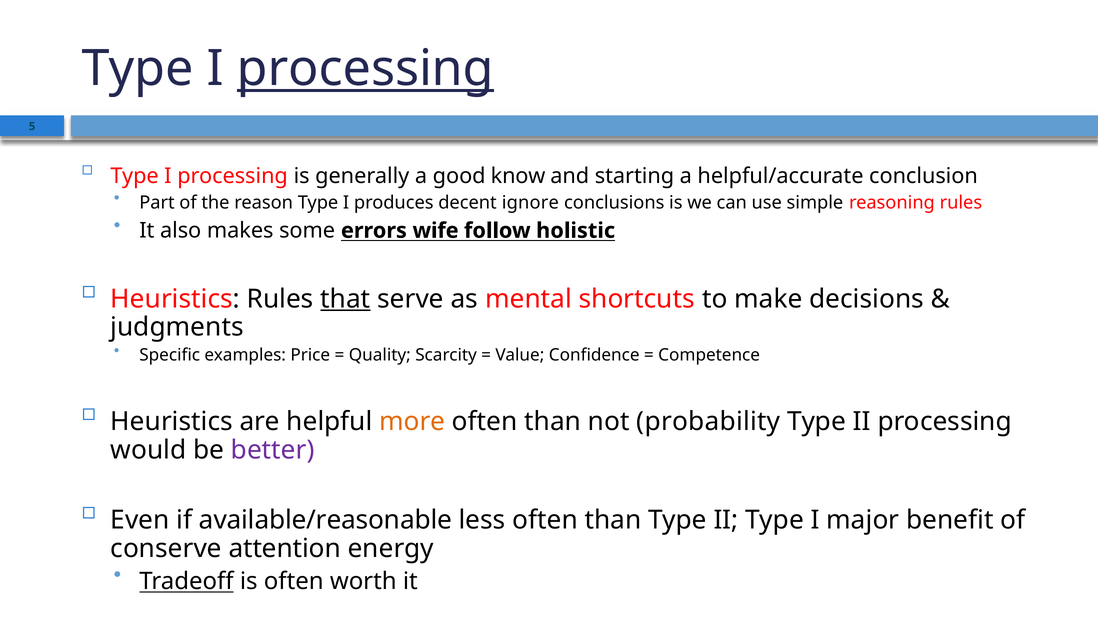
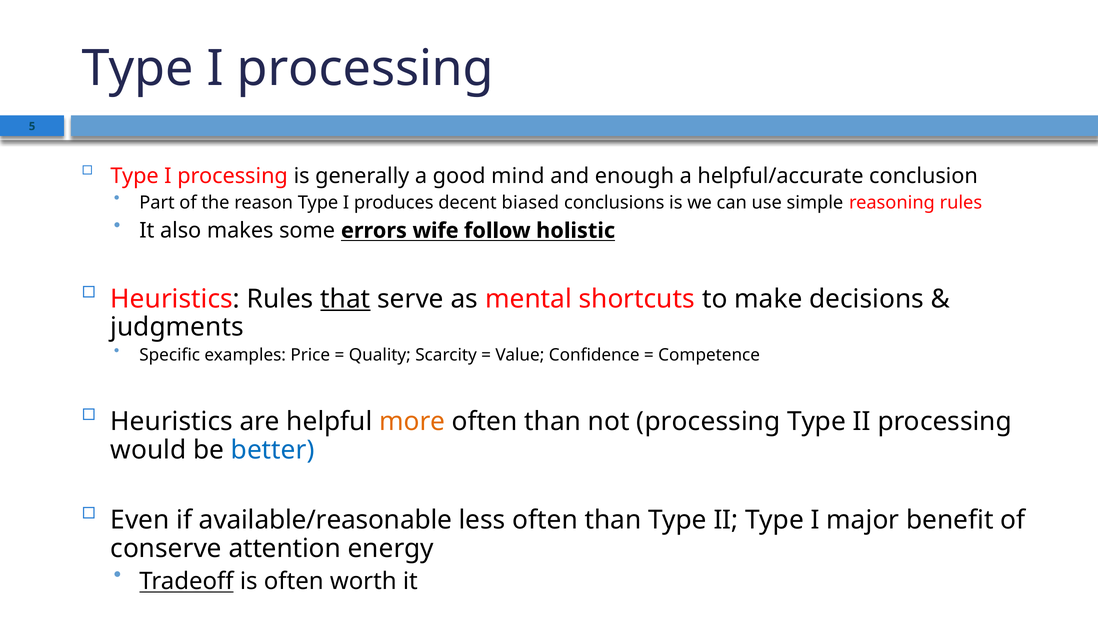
processing at (365, 69) underline: present -> none
know: know -> mind
starting: starting -> enough
ignore: ignore -> biased
not probability: probability -> processing
better colour: purple -> blue
